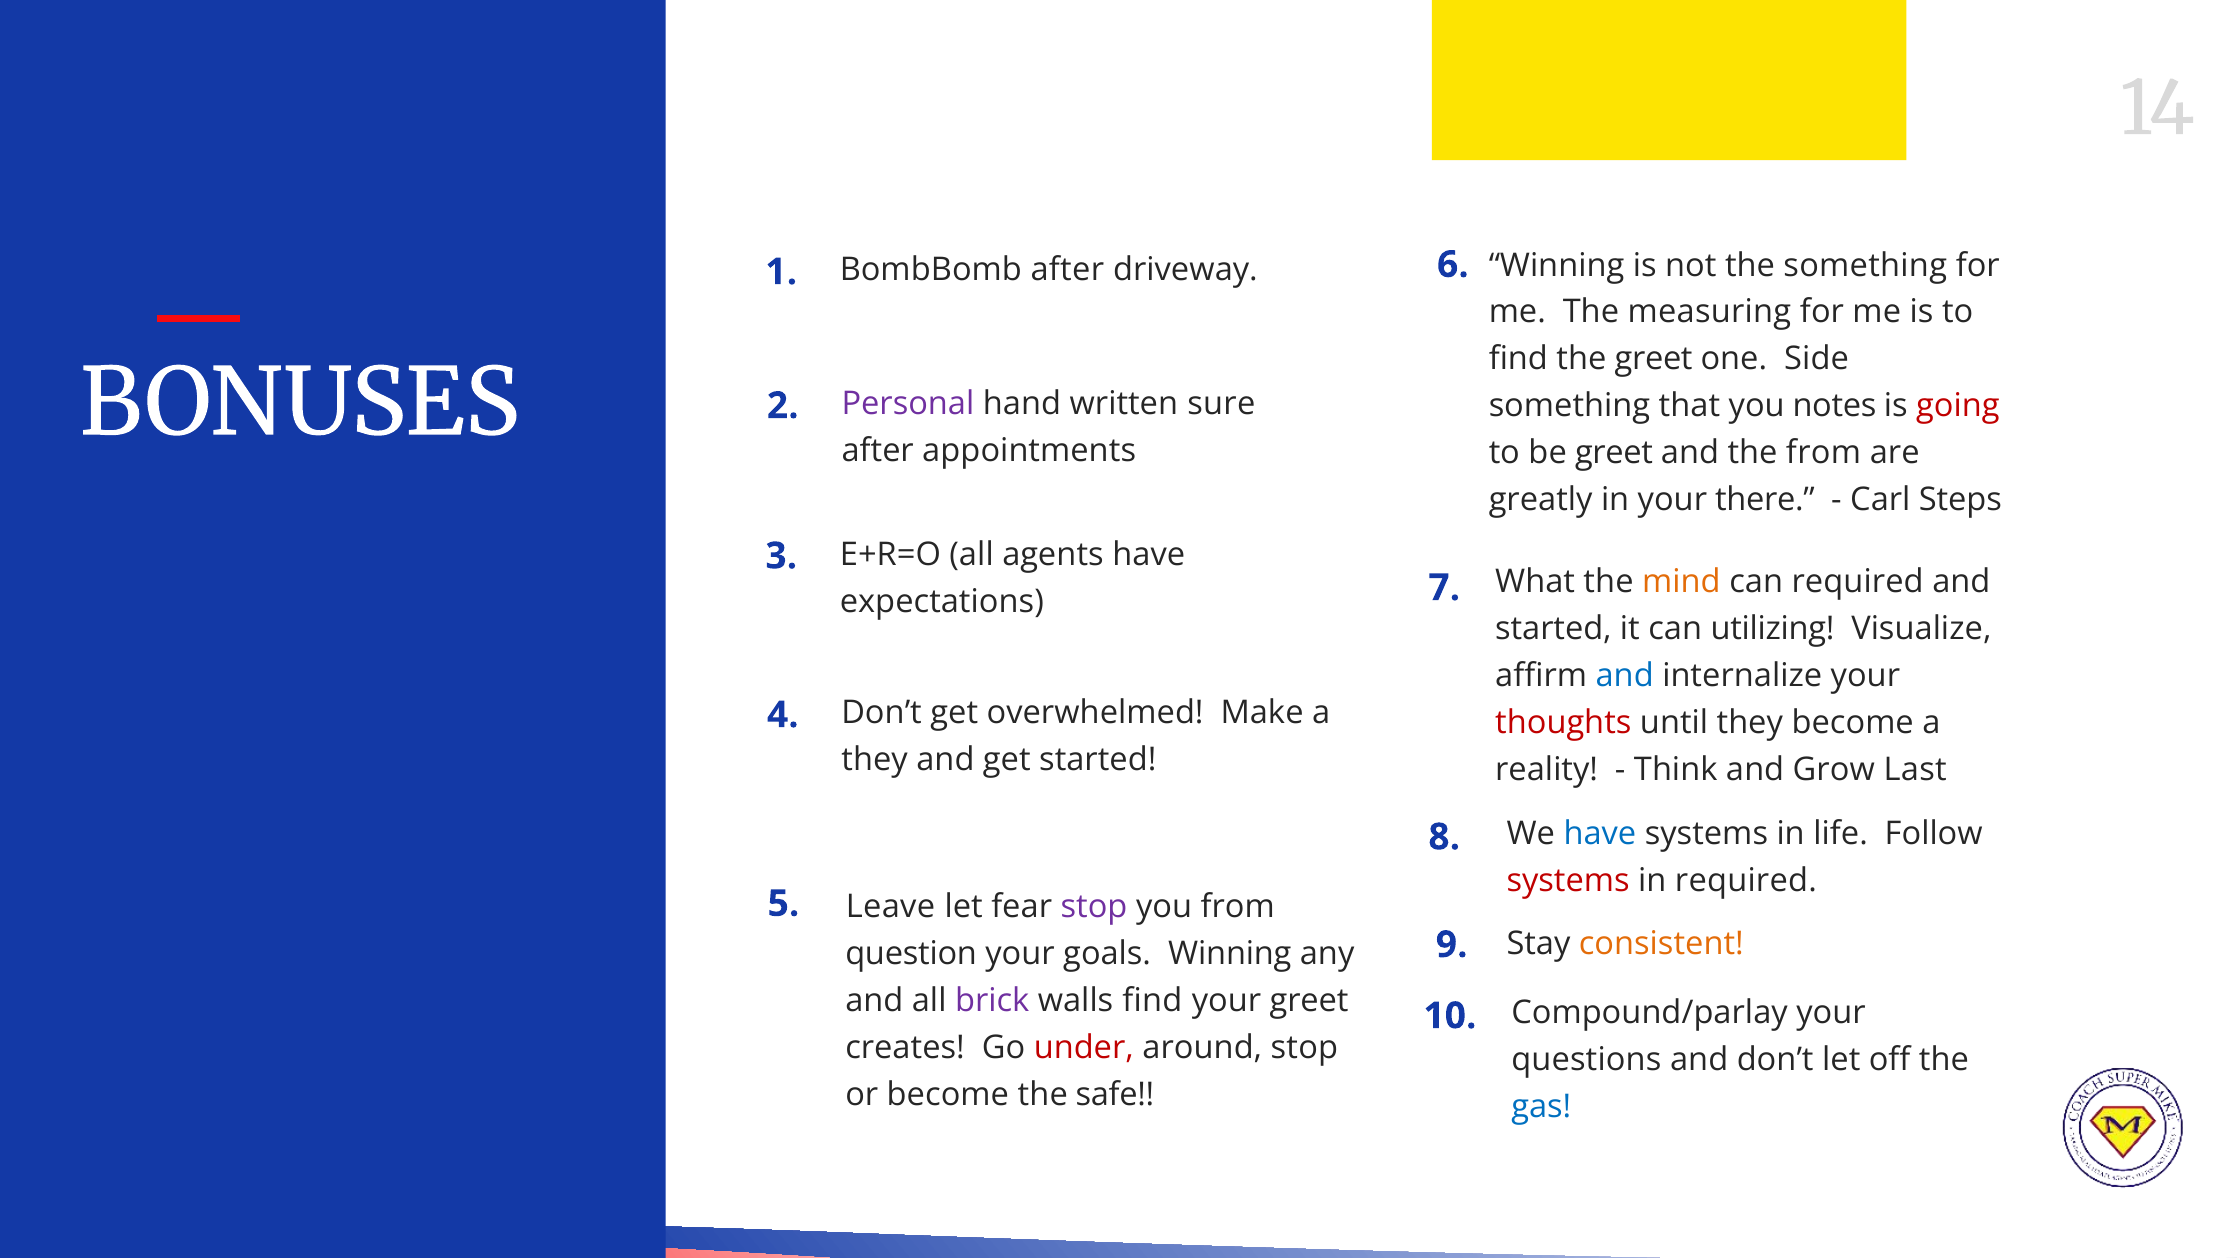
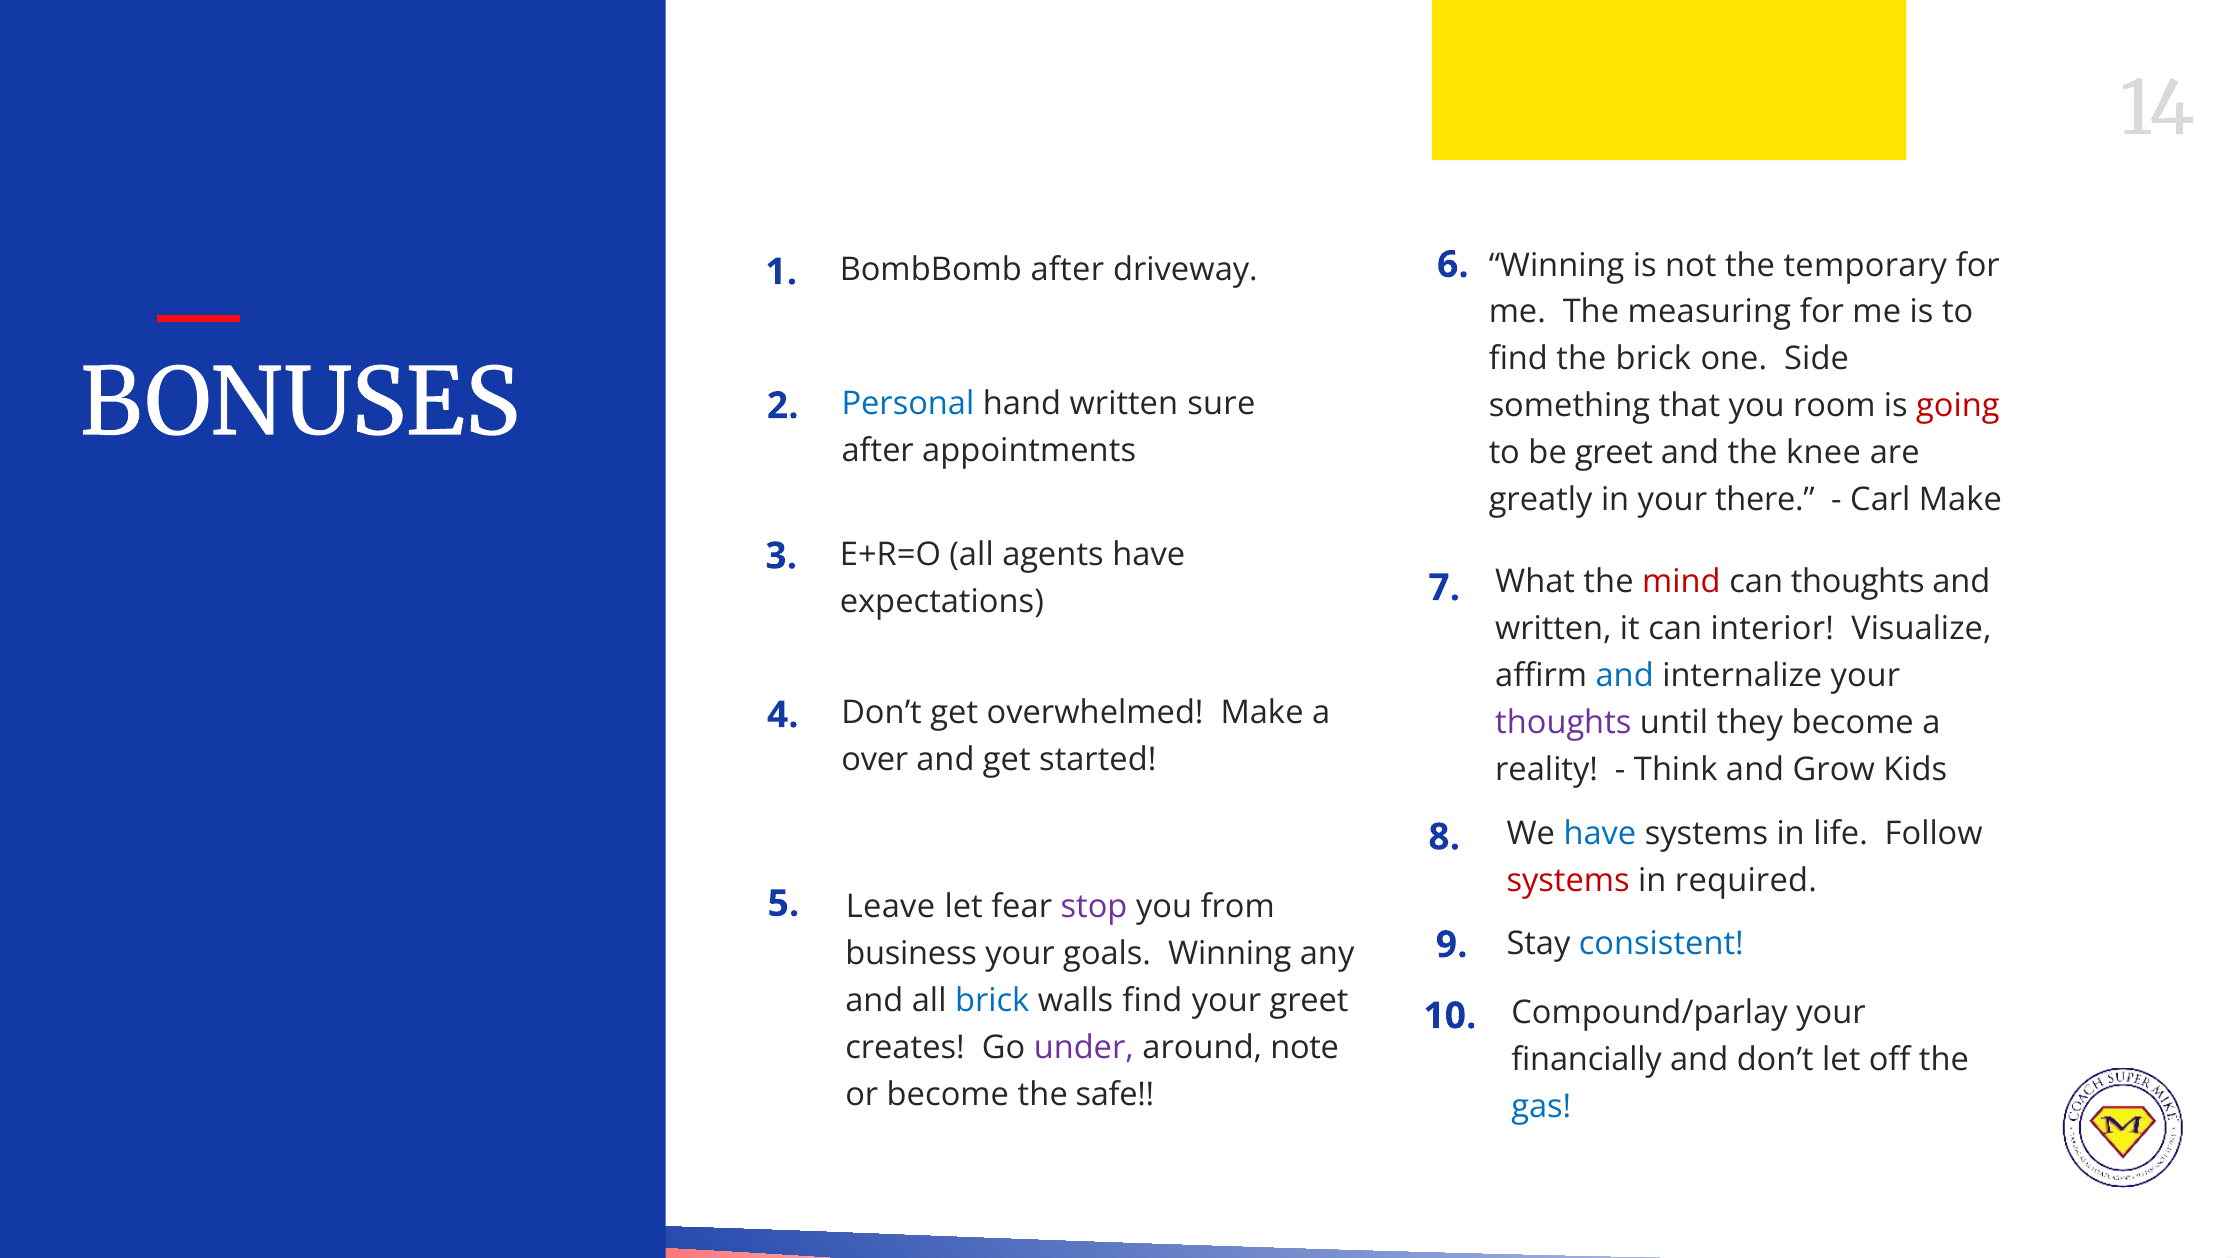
the something: something -> temporary
the greet: greet -> brick
Personal colour: purple -> blue
notes: notes -> room
the from: from -> knee
Carl Steps: Steps -> Make
mind colour: orange -> red
can required: required -> thoughts
started at (1553, 629): started -> written
utilizing: utilizing -> interior
thoughts at (1563, 722) colour: red -> purple
they at (875, 760): they -> over
Last: Last -> Kids
consistent colour: orange -> blue
question: question -> business
brick at (992, 1001) colour: purple -> blue
under colour: red -> purple
around stop: stop -> note
questions: questions -> financially
